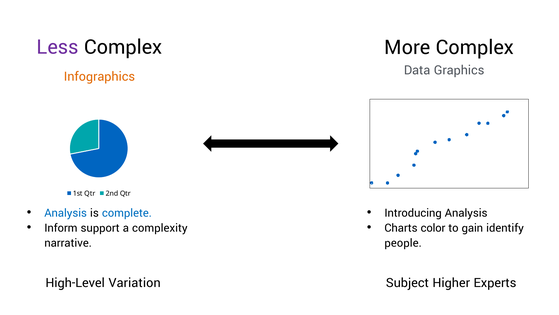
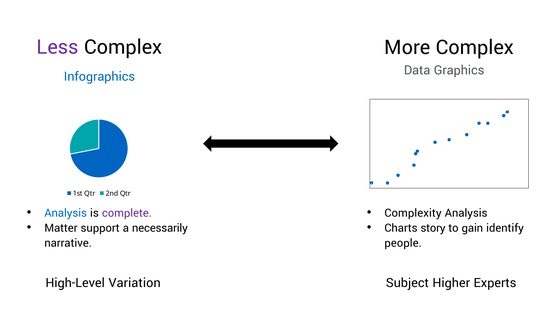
Infographics colour: orange -> blue
complete colour: blue -> purple
Introducing: Introducing -> Complexity
Inform: Inform -> Matter
complexity: complexity -> necessarily
color: color -> story
